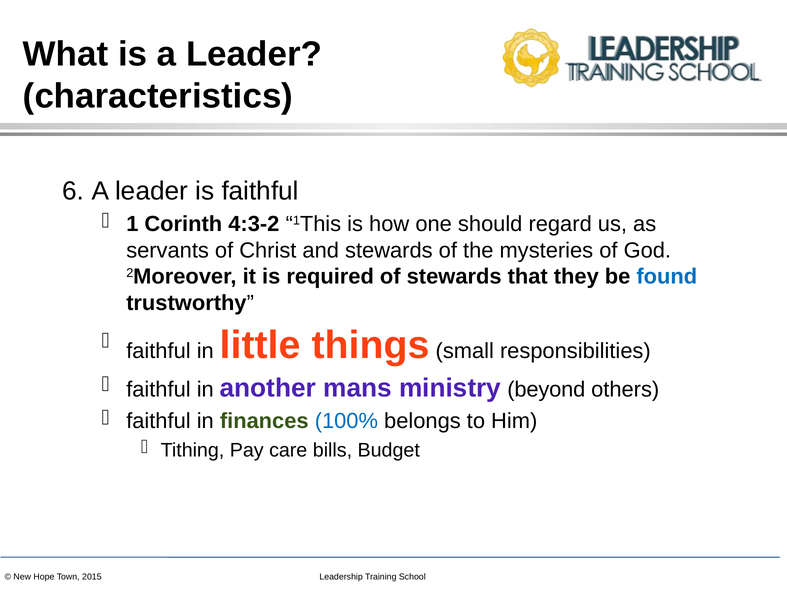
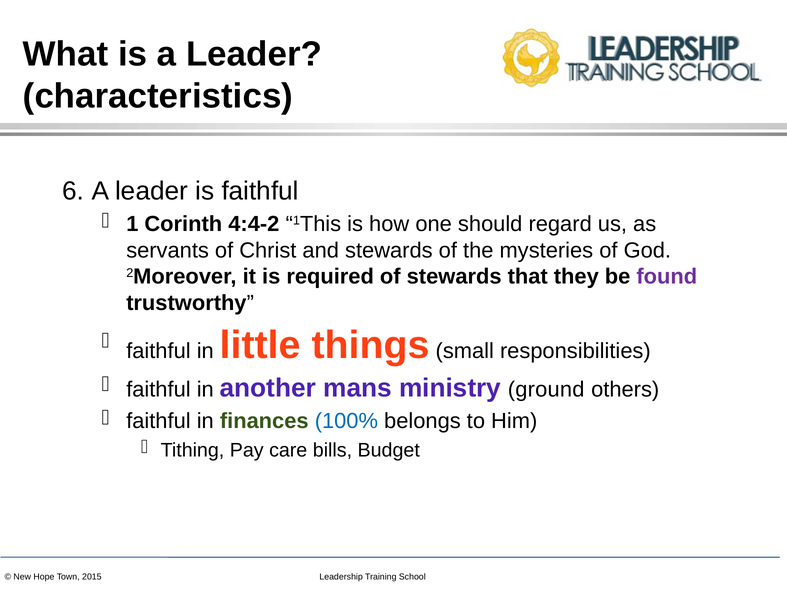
4:3-2: 4:3-2 -> 4:4-2
found colour: blue -> purple
beyond: beyond -> ground
